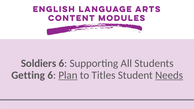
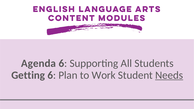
Soldiers: Soldiers -> Agenda
Plan underline: present -> none
Titles: Titles -> Work
